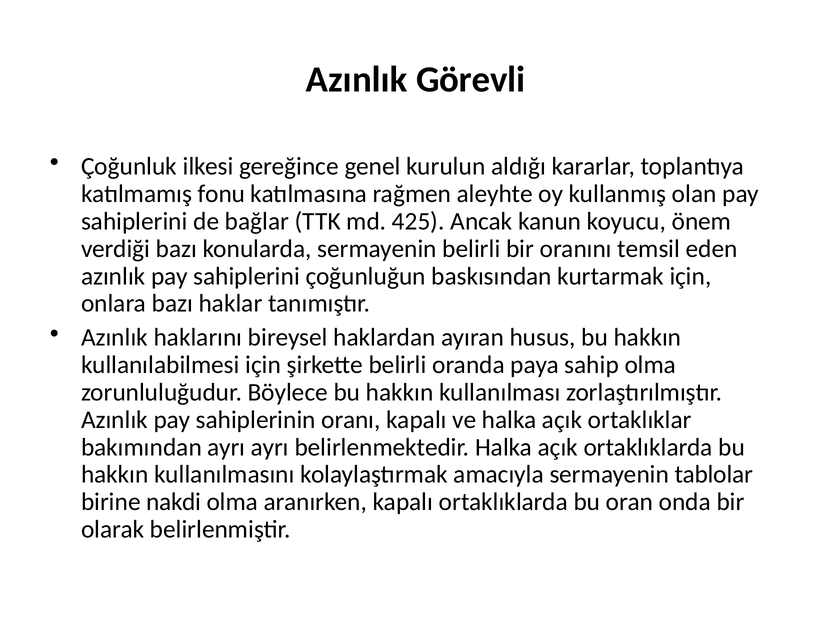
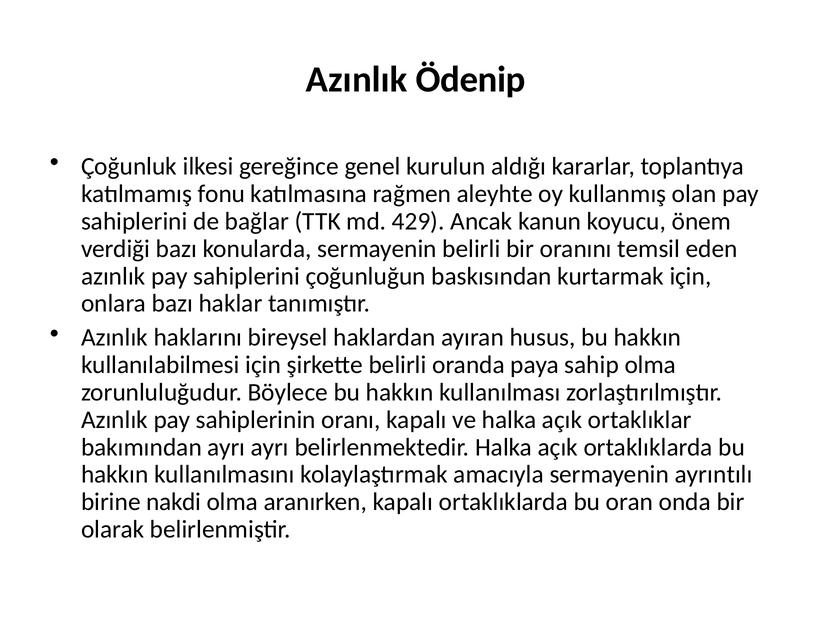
Görevli: Görevli -> Ödenip
425: 425 -> 429
tablolar: tablolar -> ayrıntılı
